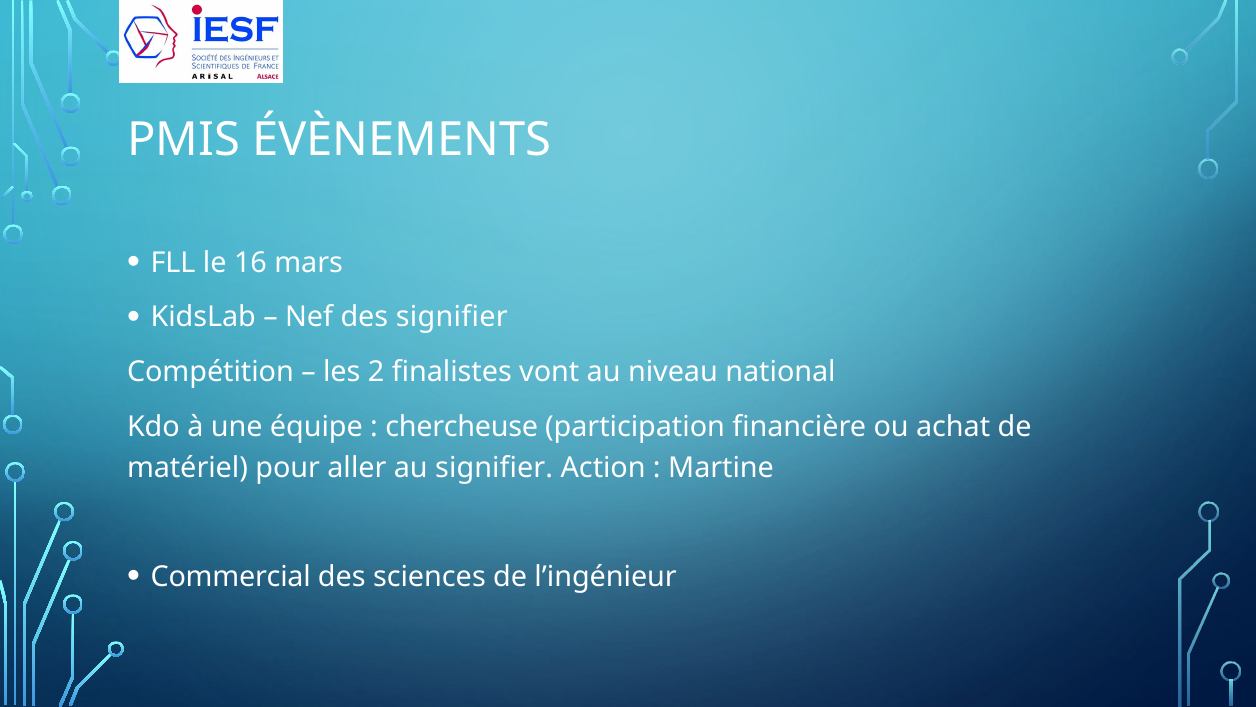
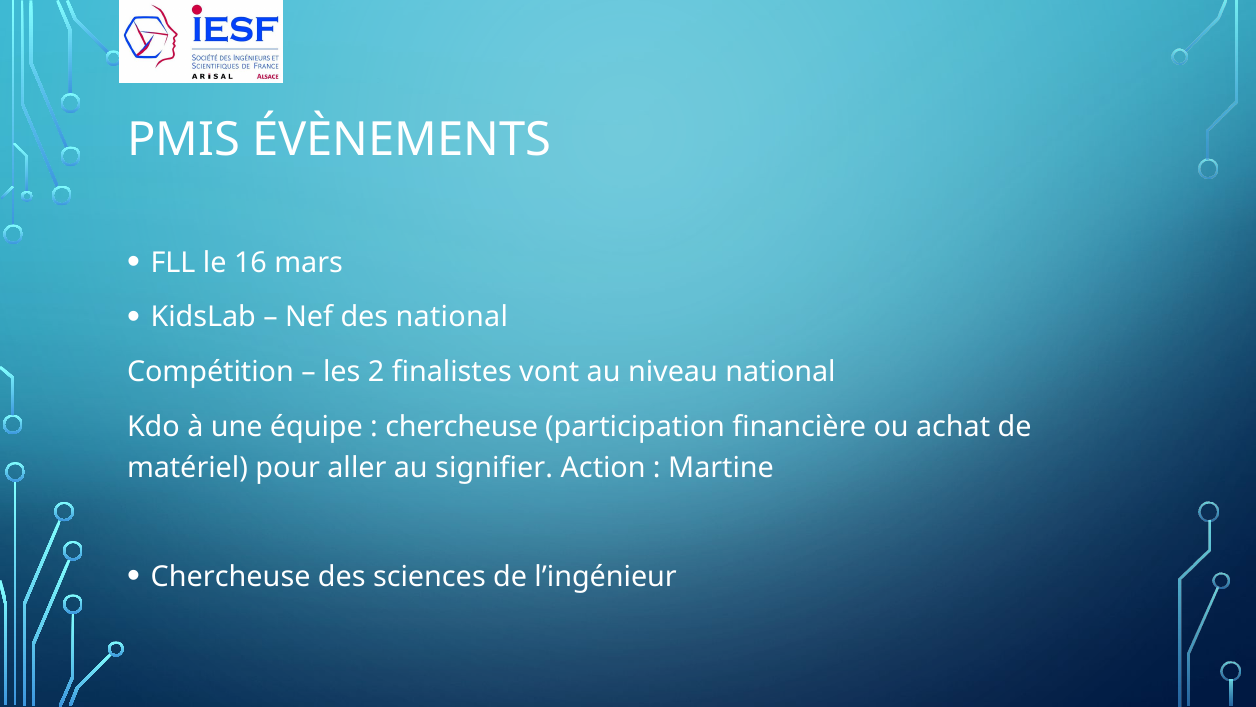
des signifier: signifier -> national
Commercial at (231, 577): Commercial -> Chercheuse
